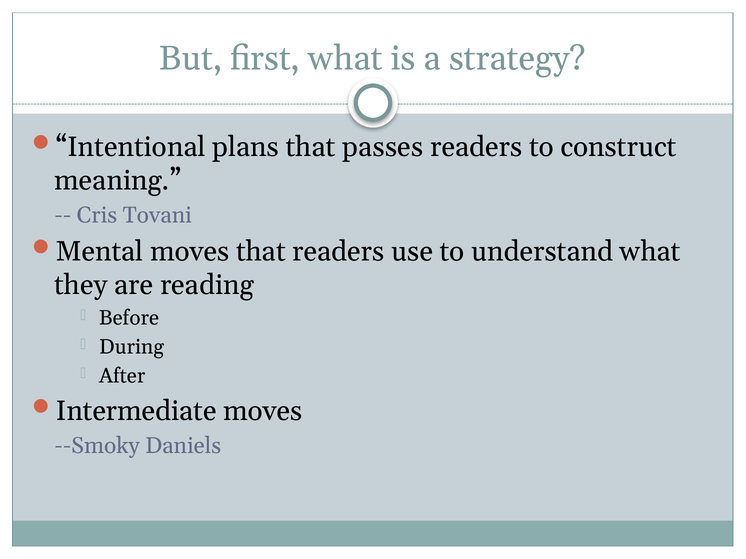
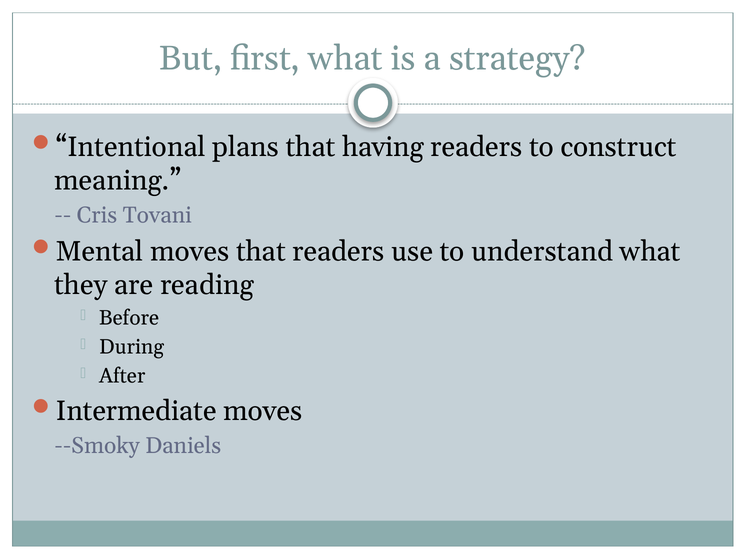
passes: passes -> having
